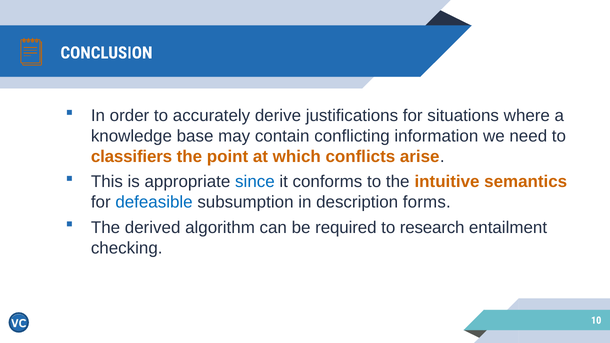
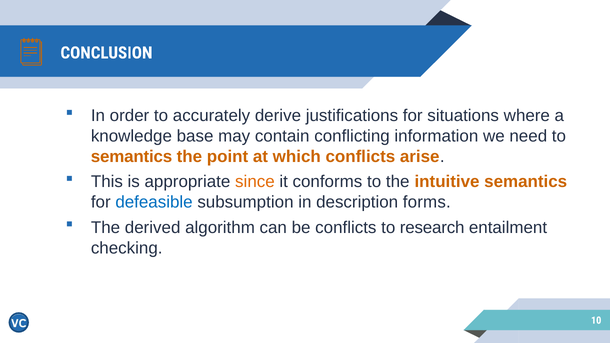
classifiers at (132, 156): classifiers -> semantics
since colour: blue -> orange
be required: required -> conflicts
